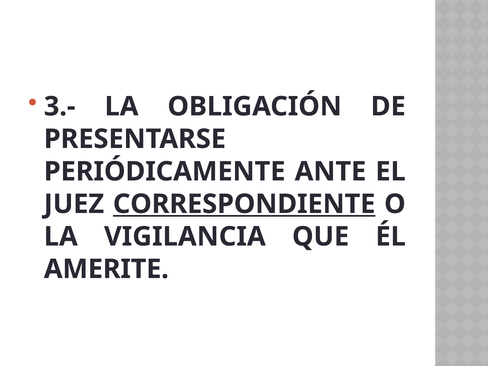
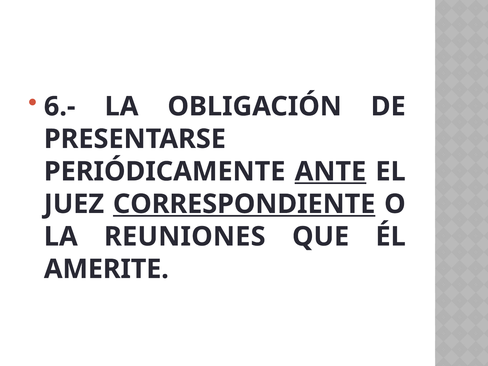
3.-: 3.- -> 6.-
ANTE underline: none -> present
VIGILANCIA: VIGILANCIA -> REUNIONES
